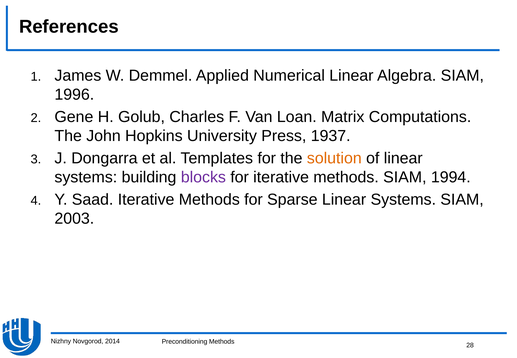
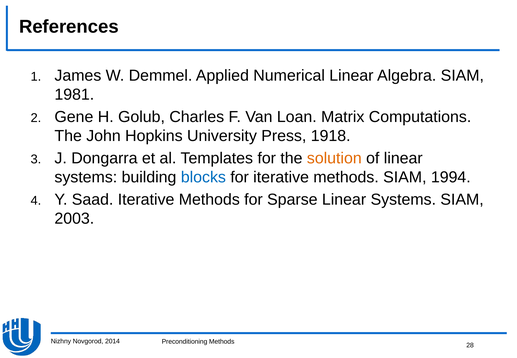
1996: 1996 -> 1981
1937: 1937 -> 1918
blocks colour: purple -> blue
